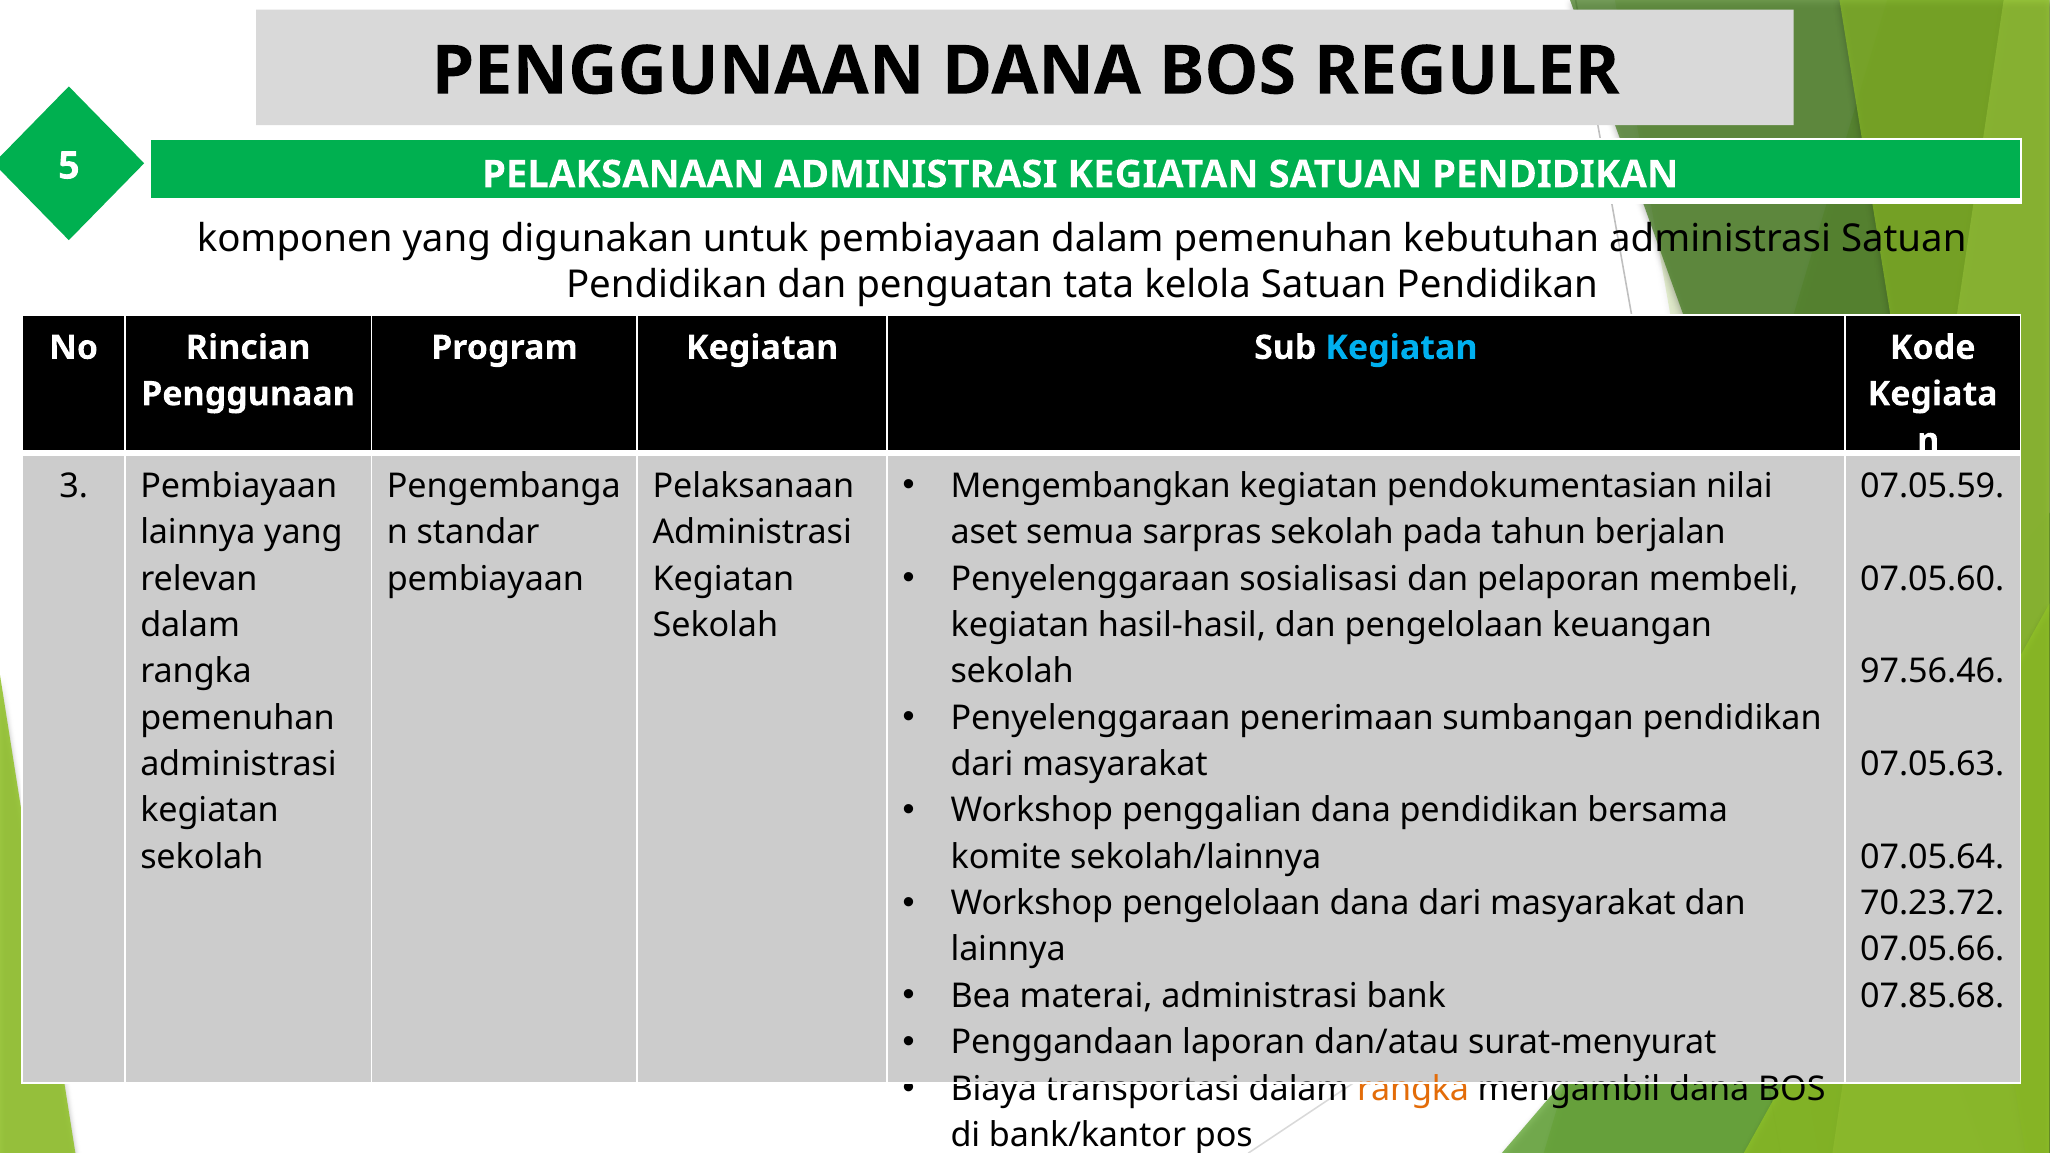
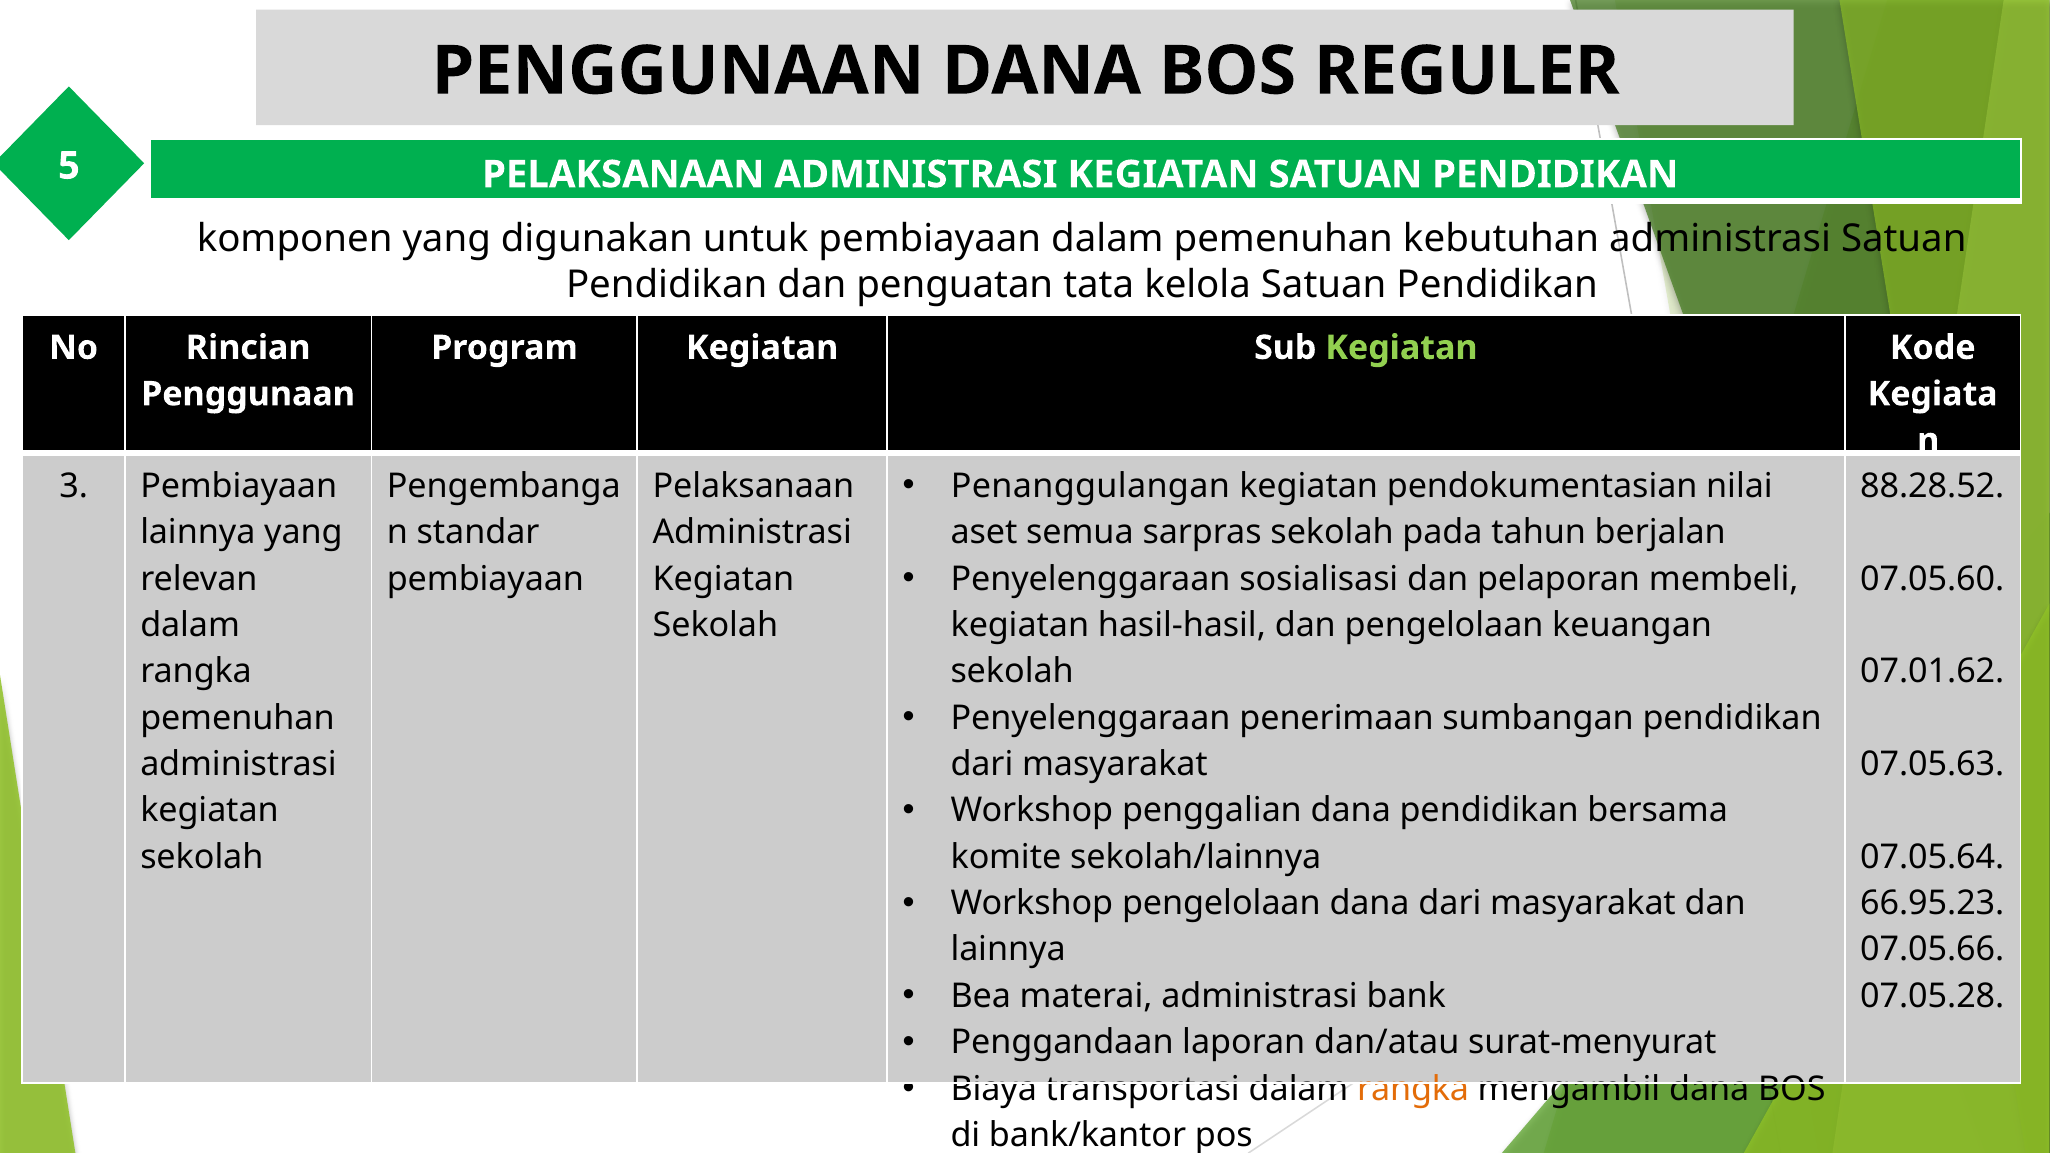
Kegiatan at (1401, 348) colour: light blue -> light green
Mengembangkan: Mengembangkan -> Penanggulangan
07.05.59: 07.05.59 -> 88.28.52
97.56.46: 97.56.46 -> 07.01.62
70.23.72: 70.23.72 -> 66.95.23
07.85.68: 07.85.68 -> 07.05.28
